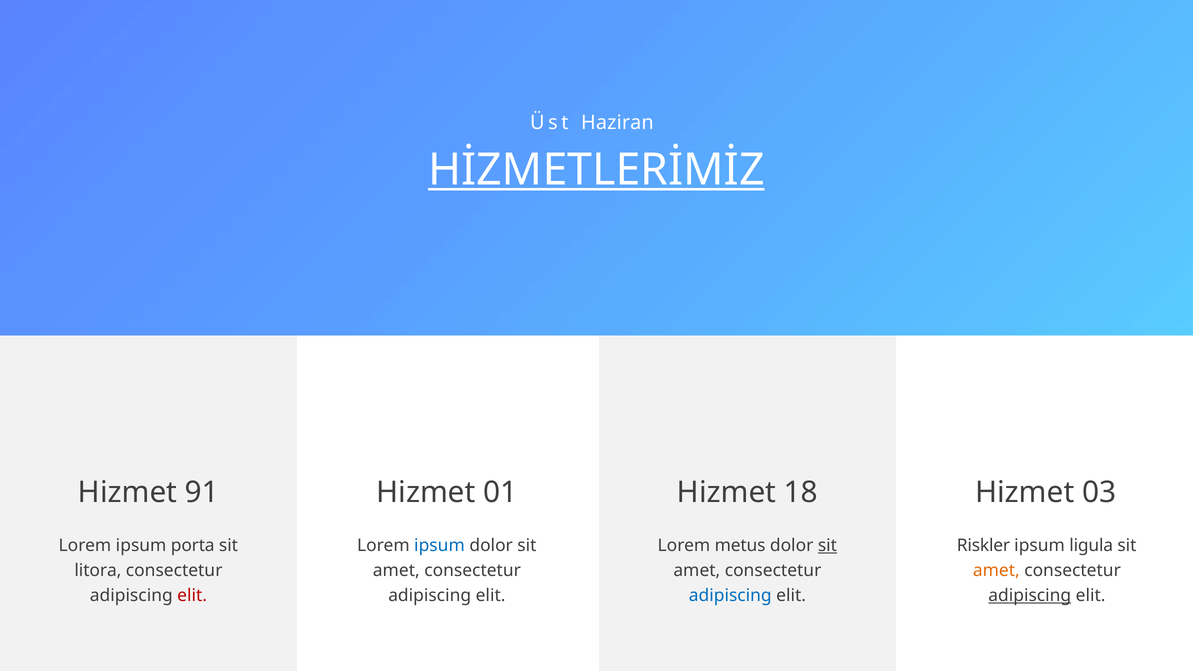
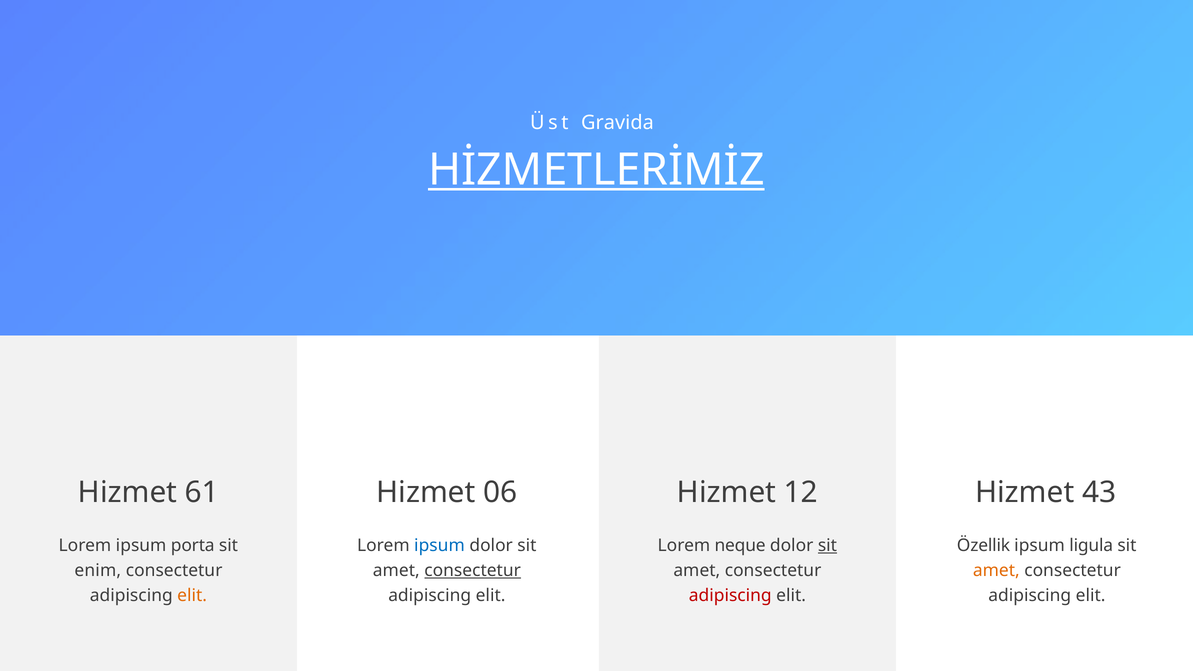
Haziran: Haziran -> Gravida
91: 91 -> 61
01: 01 -> 06
18: 18 -> 12
03: 03 -> 43
metus: metus -> neque
Riskler: Riskler -> Özellik
litora: litora -> enim
consectetur at (473, 570) underline: none -> present
elit at (192, 595) colour: red -> orange
adipiscing at (730, 595) colour: blue -> red
adipiscing at (1030, 595) underline: present -> none
